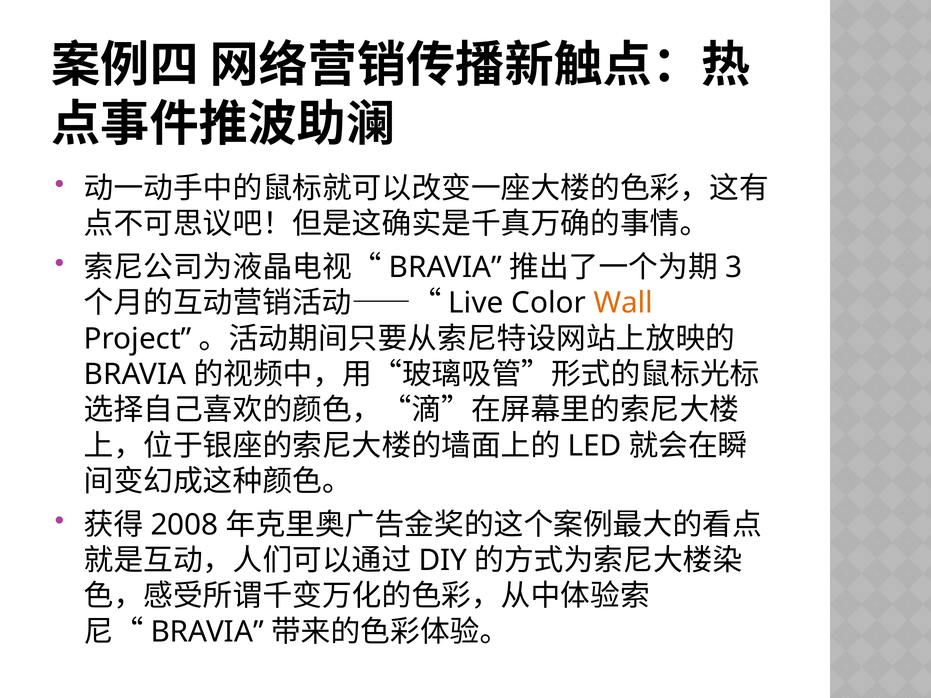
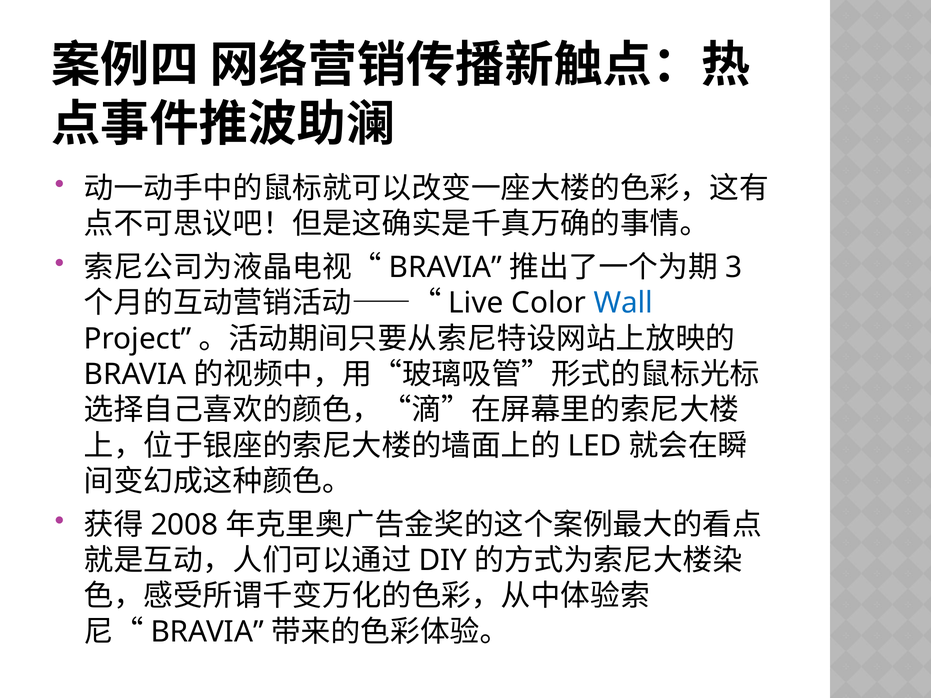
Wall colour: orange -> blue
